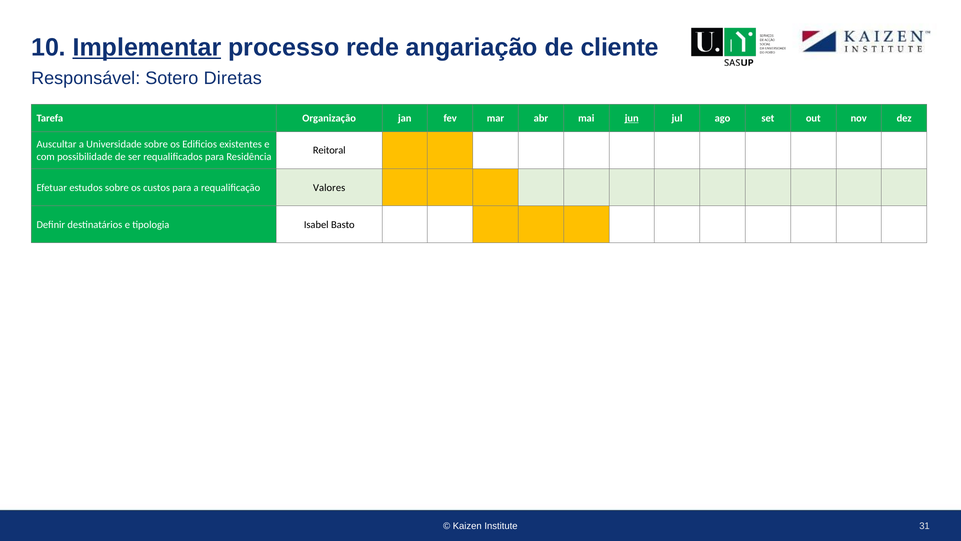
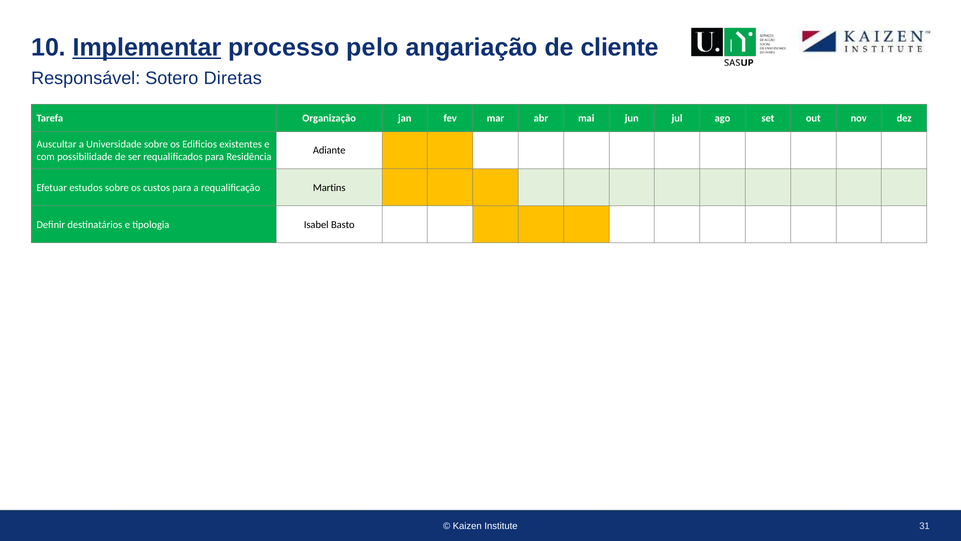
rede: rede -> pelo
jun underline: present -> none
Reitoral: Reitoral -> Adiante
Valores: Valores -> Martins
